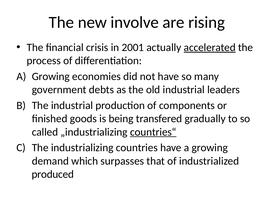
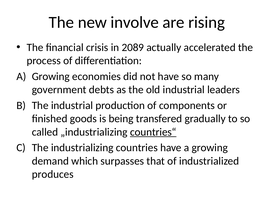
2001: 2001 -> 2089
accelerated underline: present -> none
produced: produced -> produces
